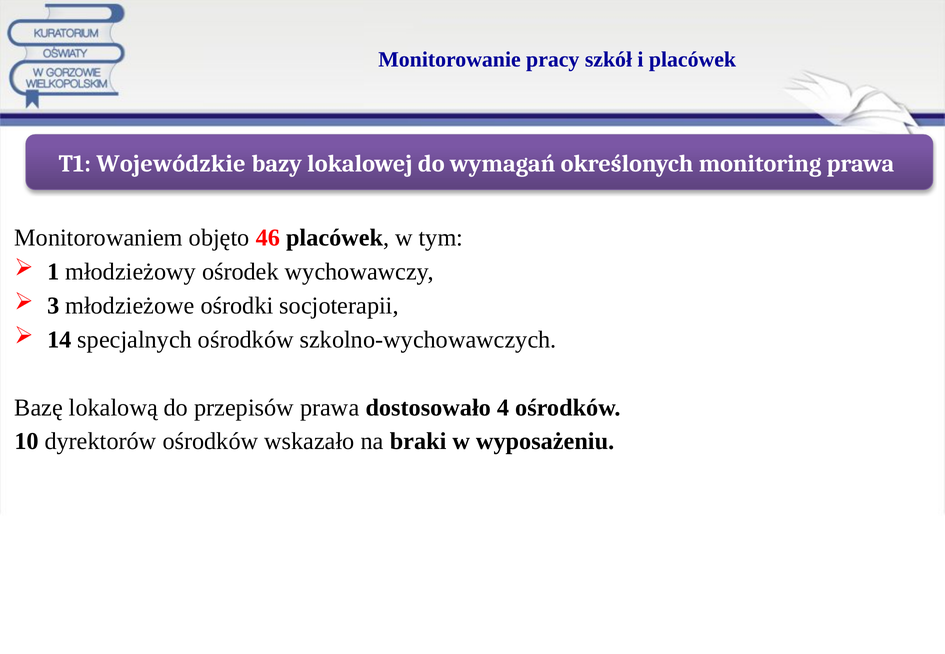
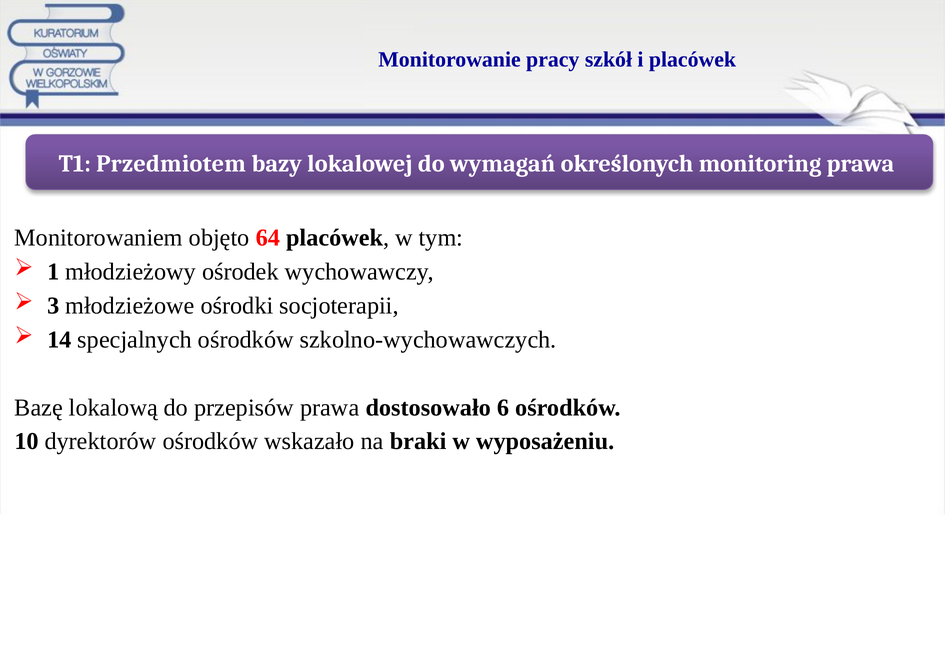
Wojewódzkie: Wojewódzkie -> Przedmiotem
46: 46 -> 64
4: 4 -> 6
